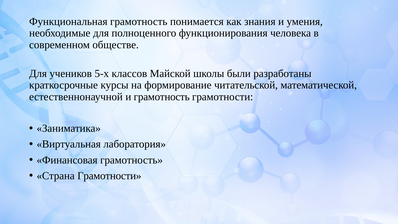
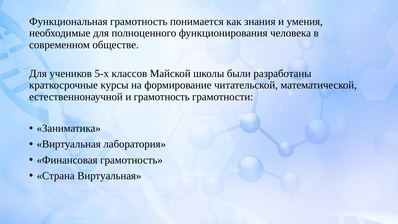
Страна Грамотности: Грамотности -> Виртуальная
